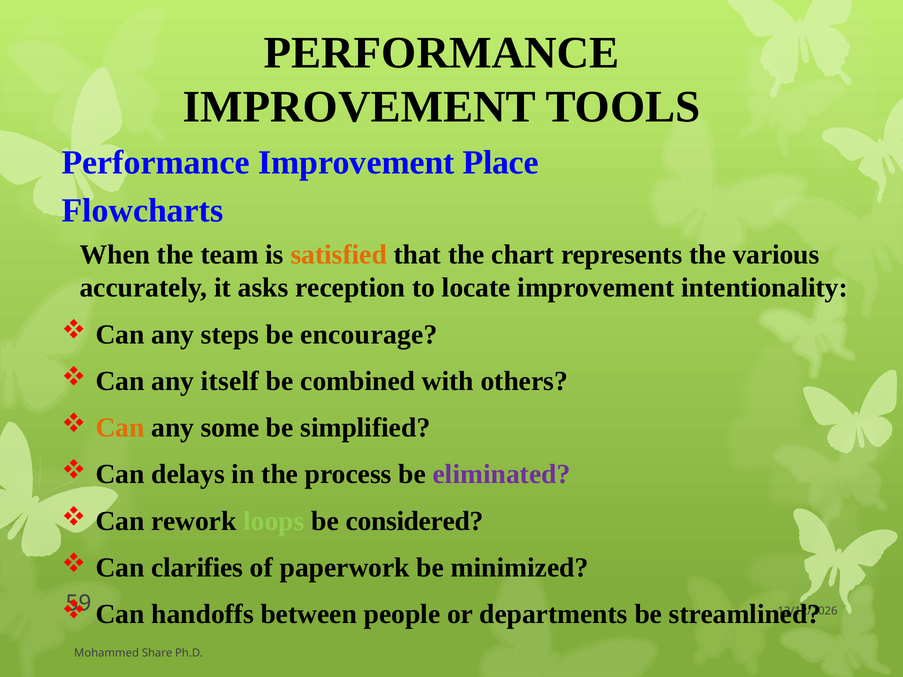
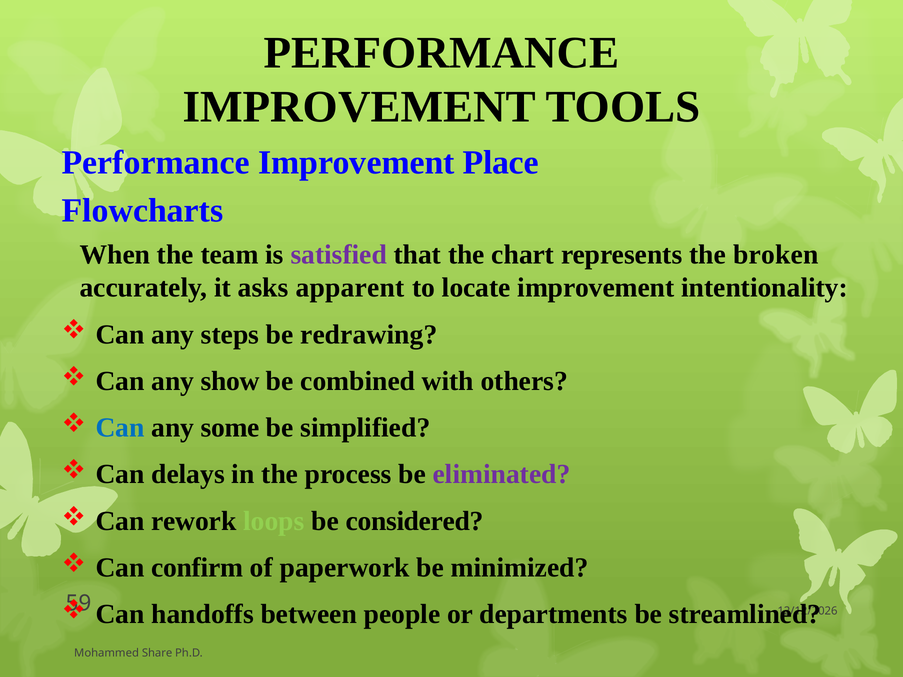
satisfied colour: orange -> purple
various: various -> broken
reception: reception -> apparent
encourage: encourage -> redrawing
itself: itself -> show
Can at (120, 428) colour: orange -> blue
clarifies: clarifies -> confirm
